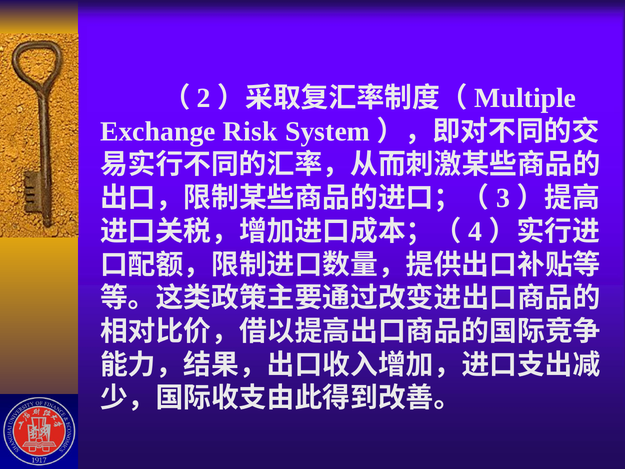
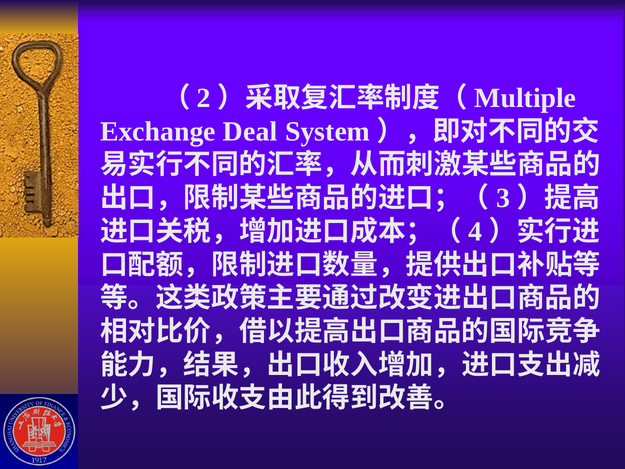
Risk: Risk -> Deal
